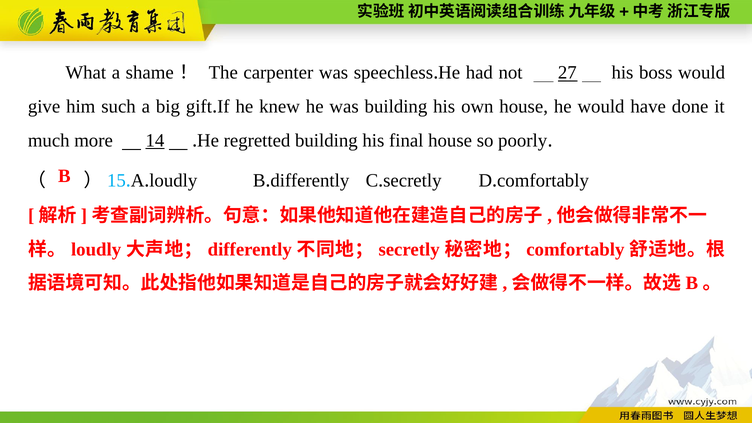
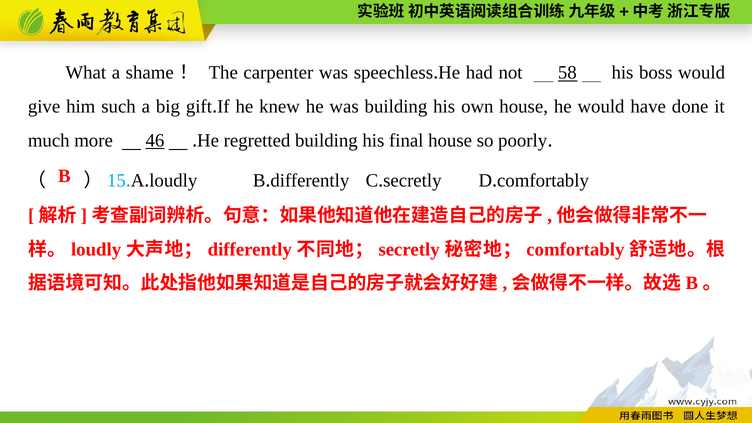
27: 27 -> 58
14: 14 -> 46
